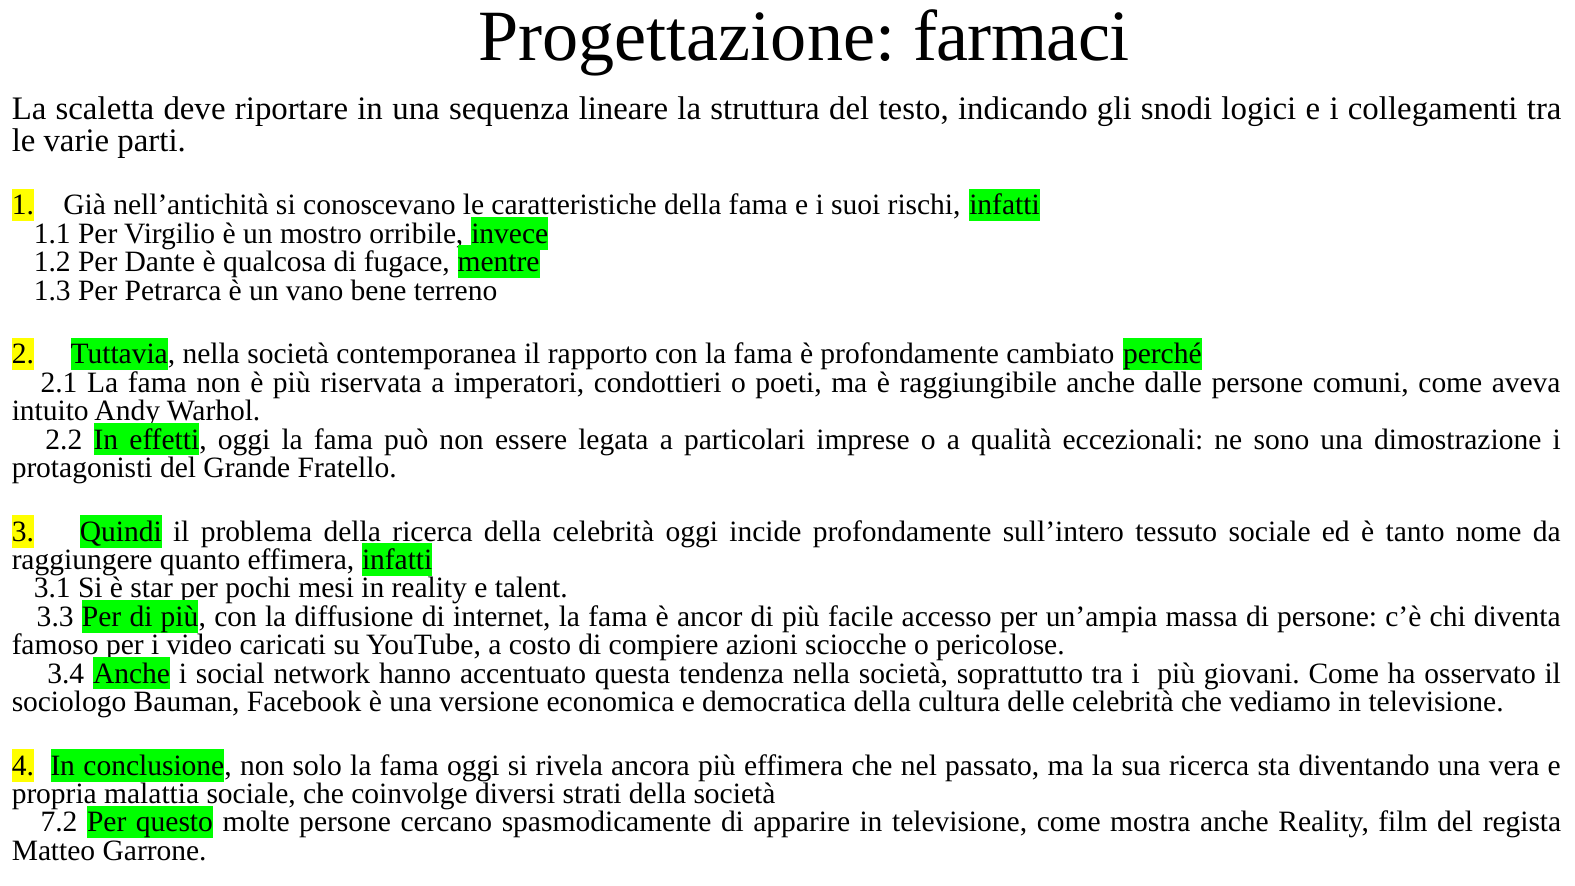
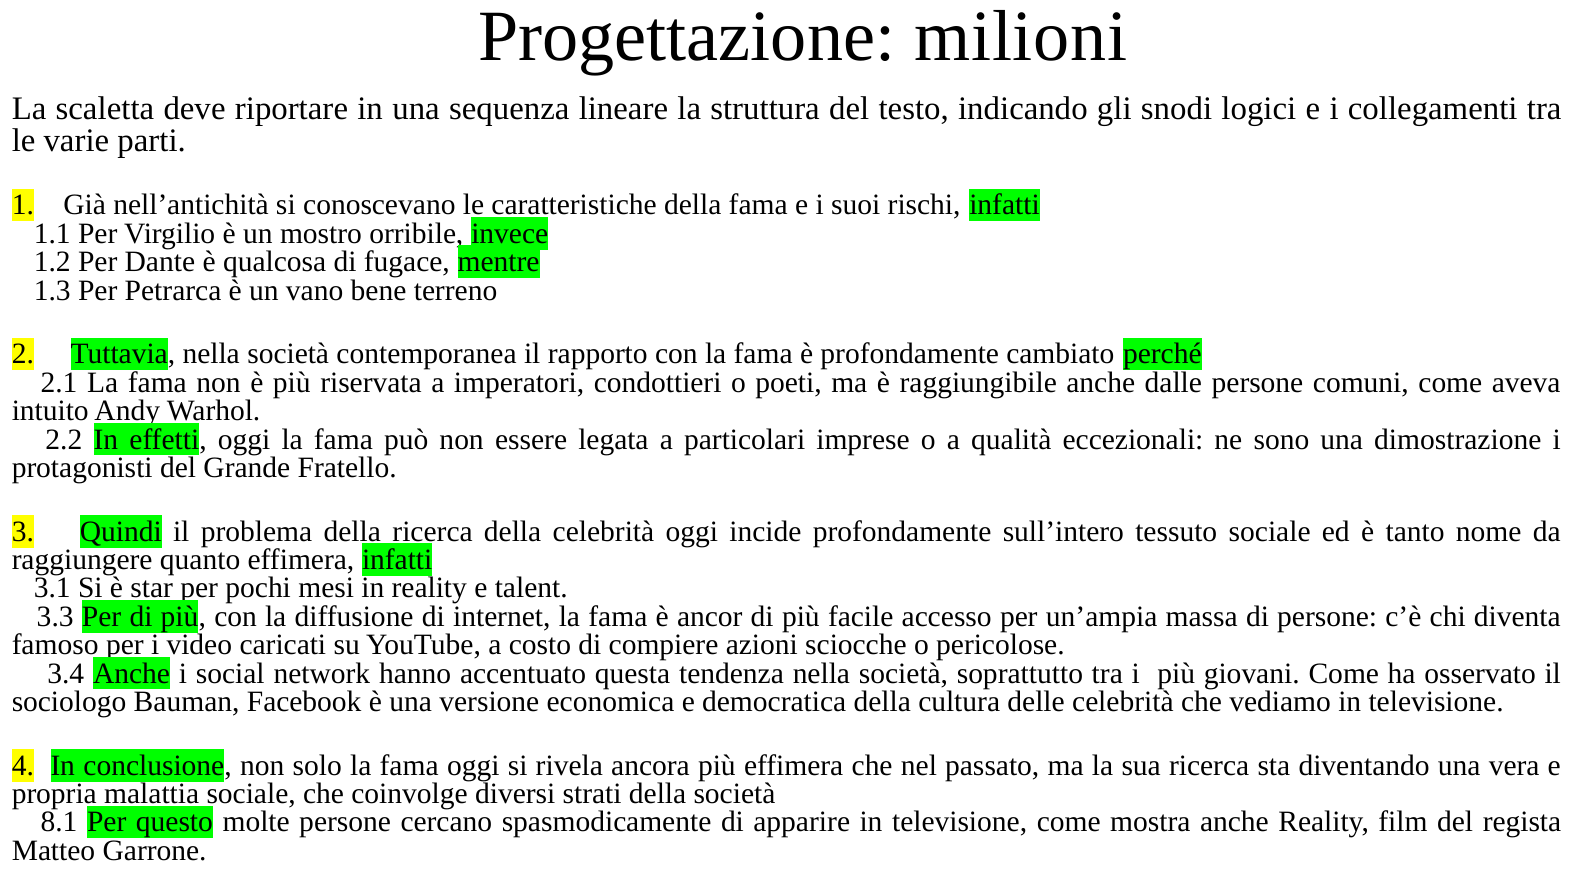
farmaci: farmaci -> milioni
7.2: 7.2 -> 8.1
